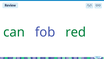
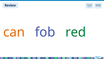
can colour: green -> orange
